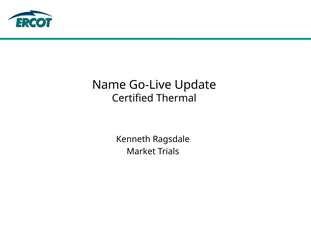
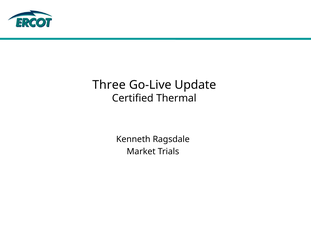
Name: Name -> Three
